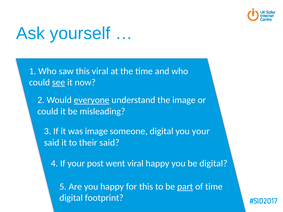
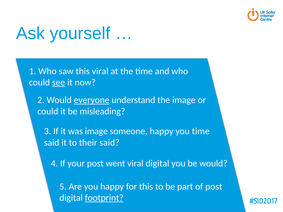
someone digital: digital -> happy
you your: your -> time
viral happy: happy -> digital
be digital: digital -> would
part underline: present -> none
of time: time -> post
footprint underline: none -> present
